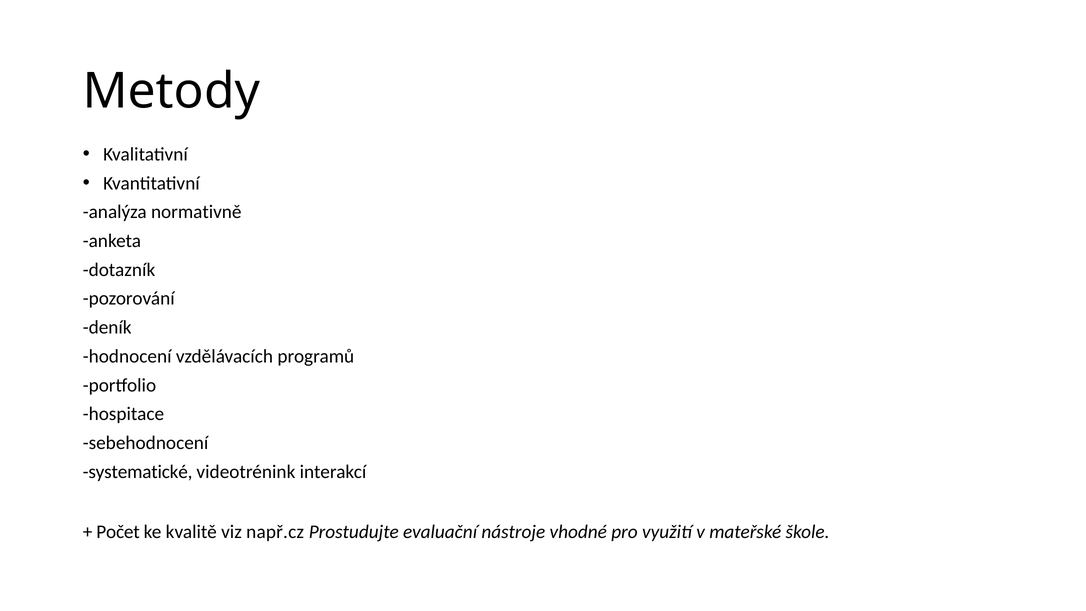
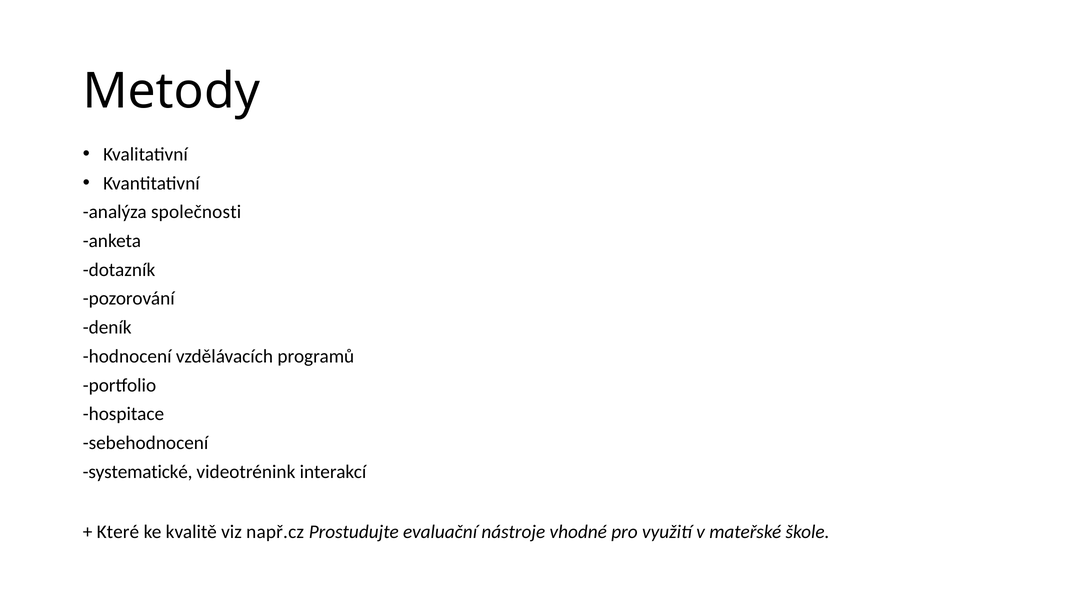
normativně: normativně -> společnosti
Počet: Počet -> Které
